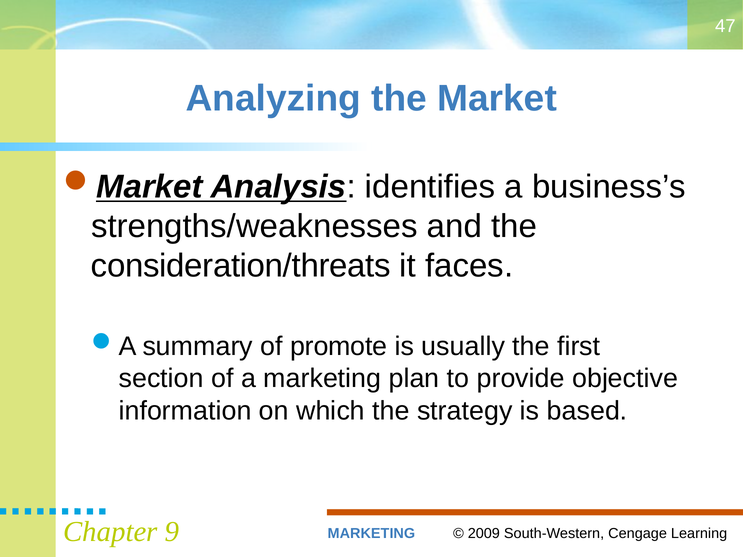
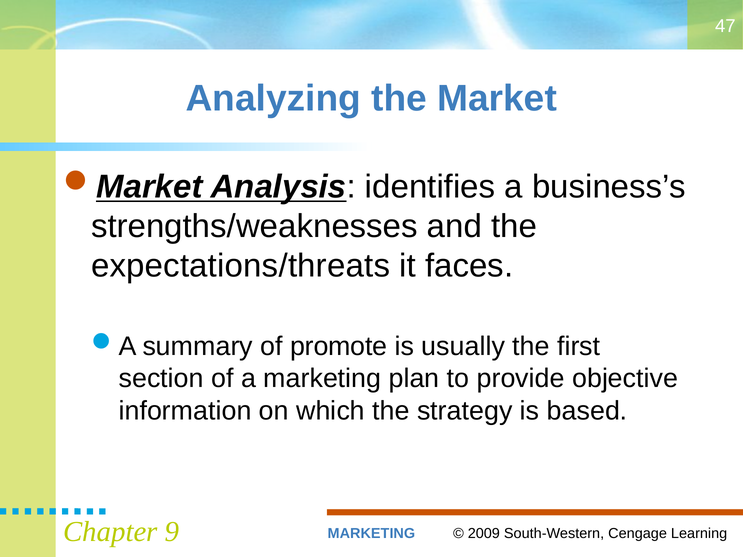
consideration/threats: consideration/threats -> expectations/threats
